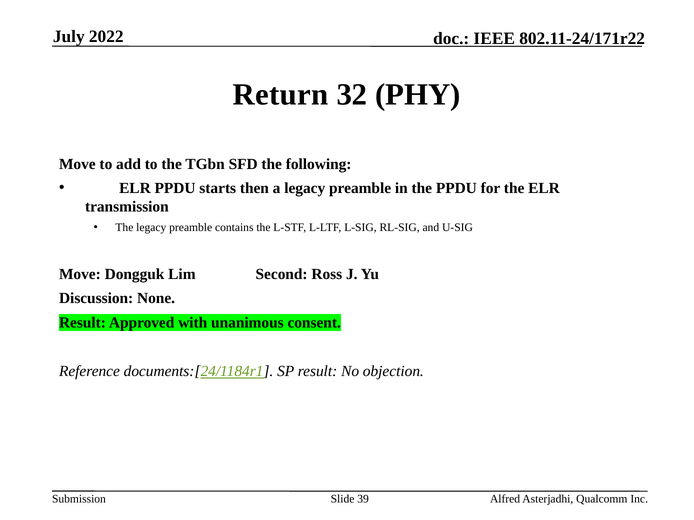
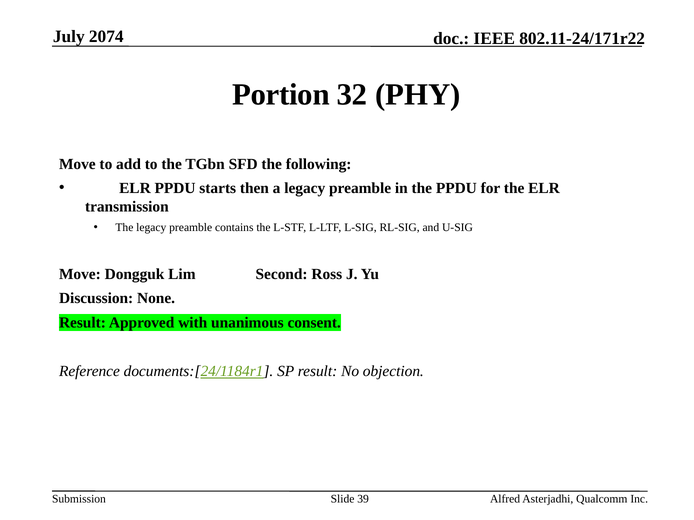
2022: 2022 -> 2074
Return: Return -> Portion
